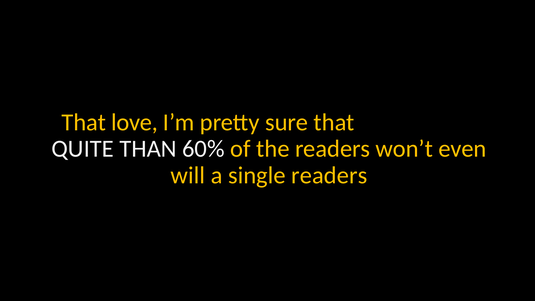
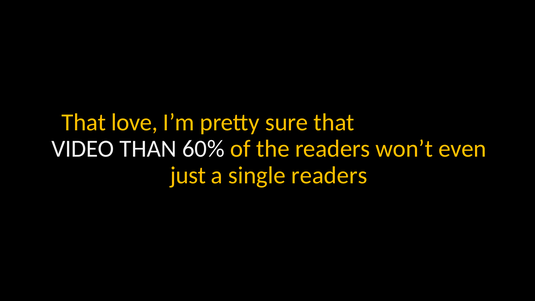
QUITE: QUITE -> VIDEO
will: will -> just
